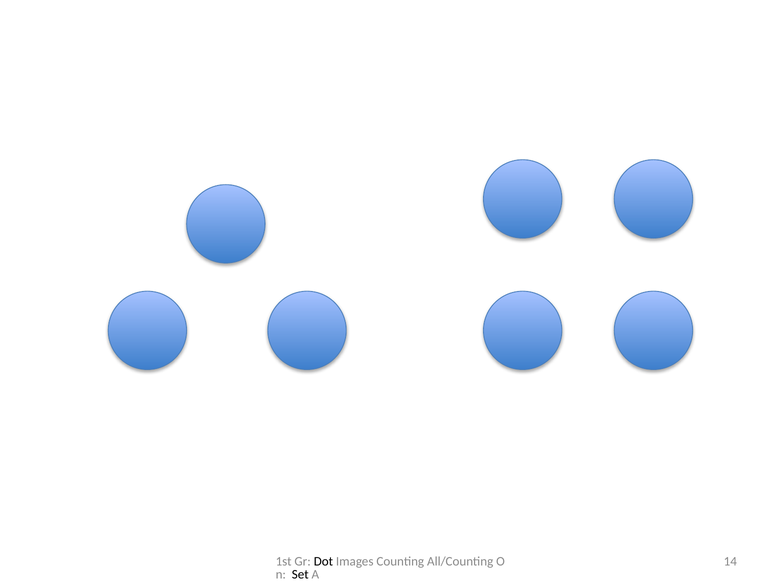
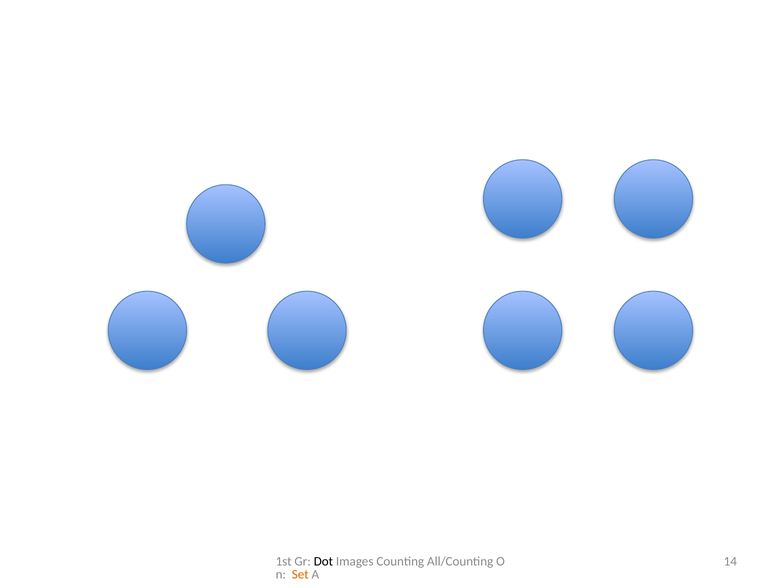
Set colour: black -> orange
